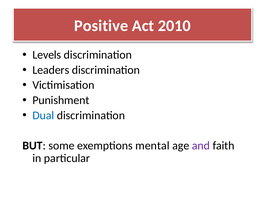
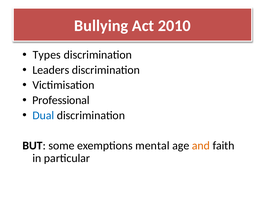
Positive: Positive -> Bullying
Levels: Levels -> Types
Punishment: Punishment -> Professional
and colour: purple -> orange
